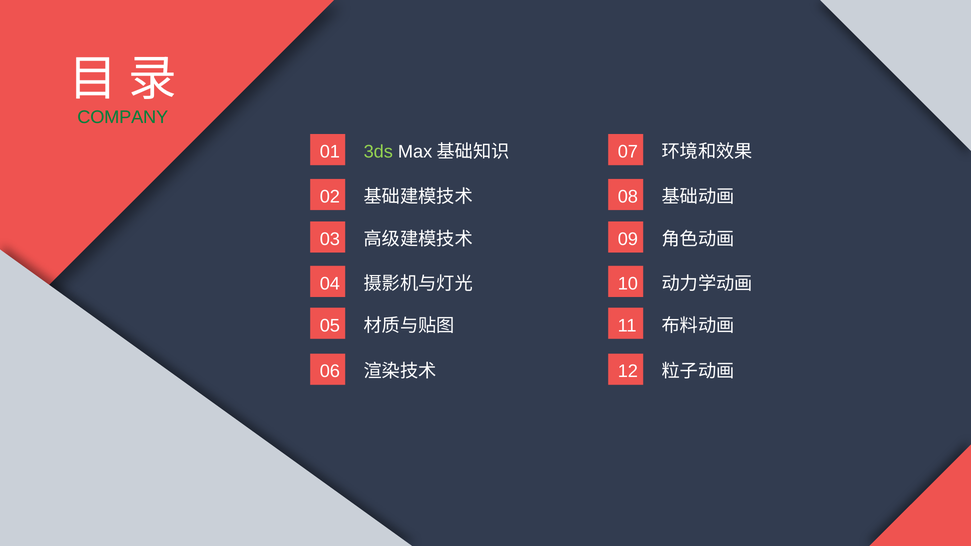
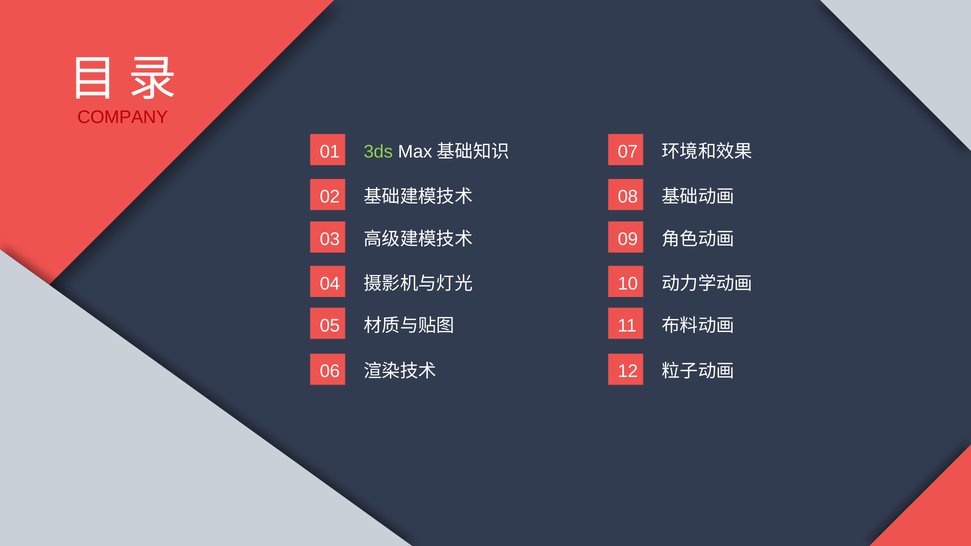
COMPANY colour: green -> red
